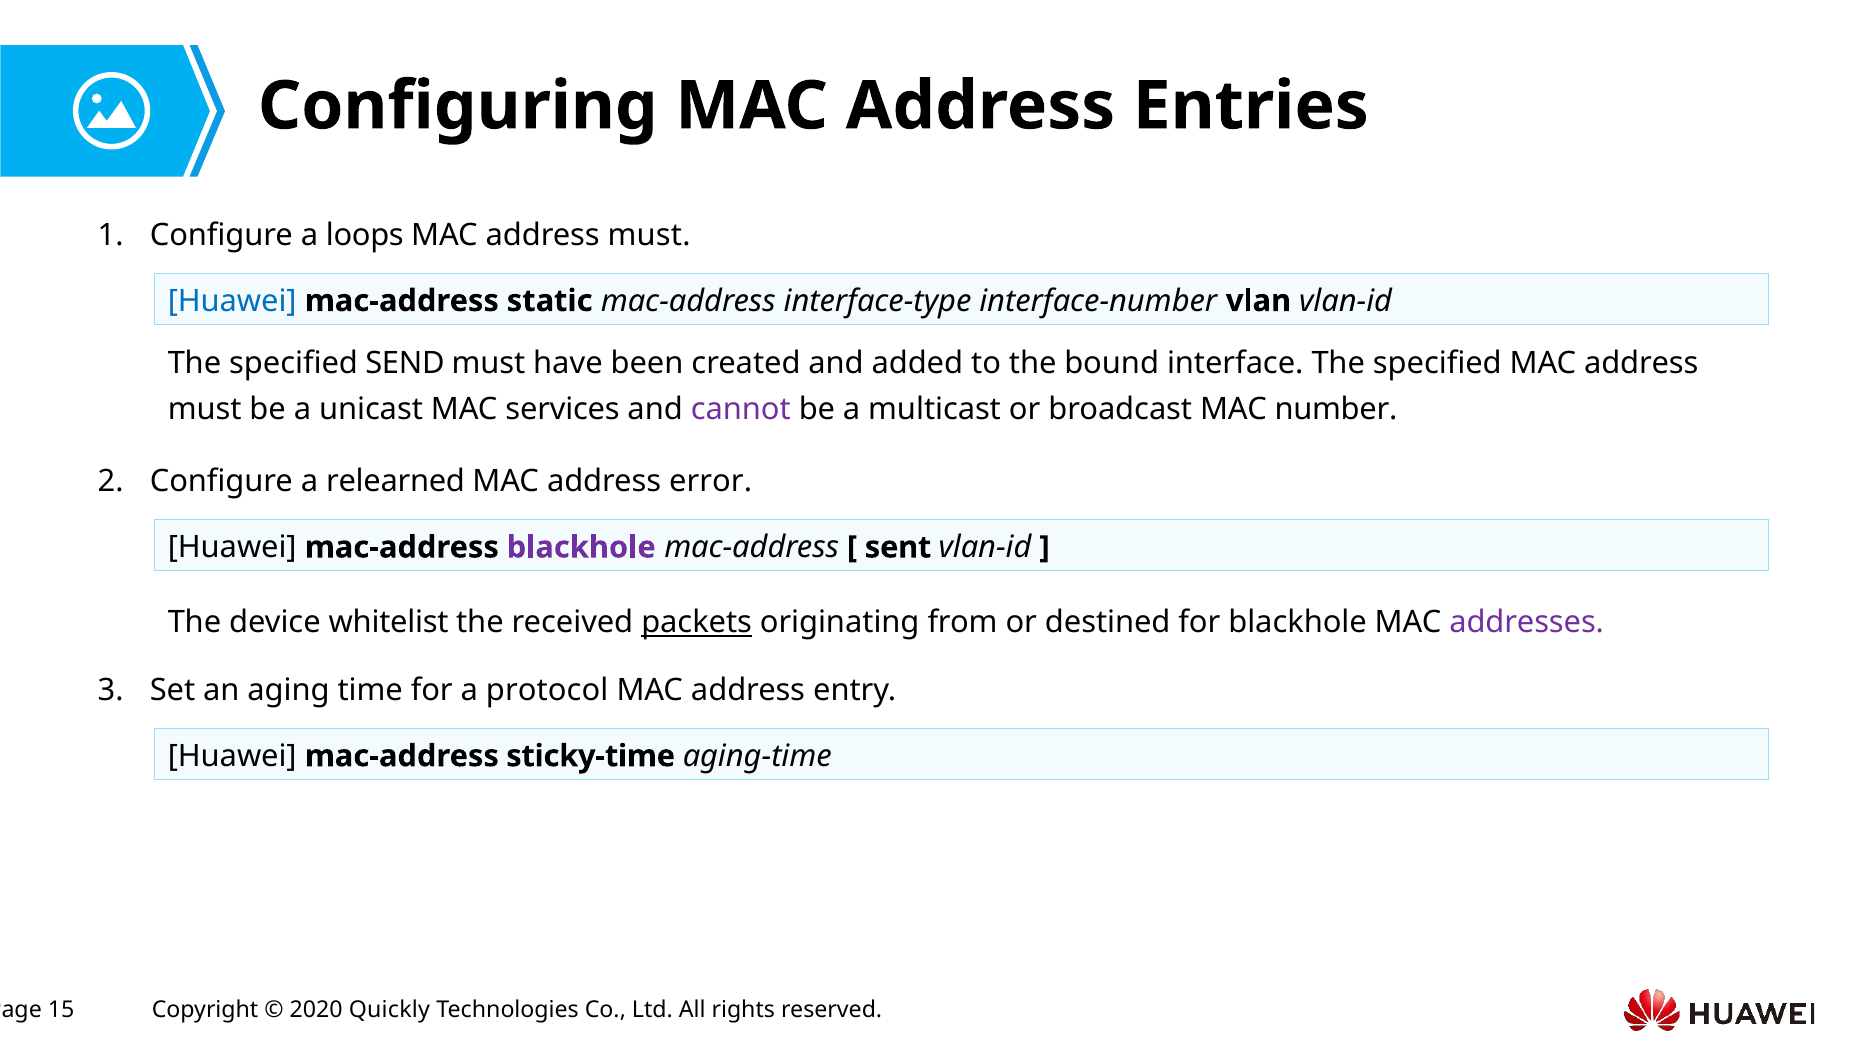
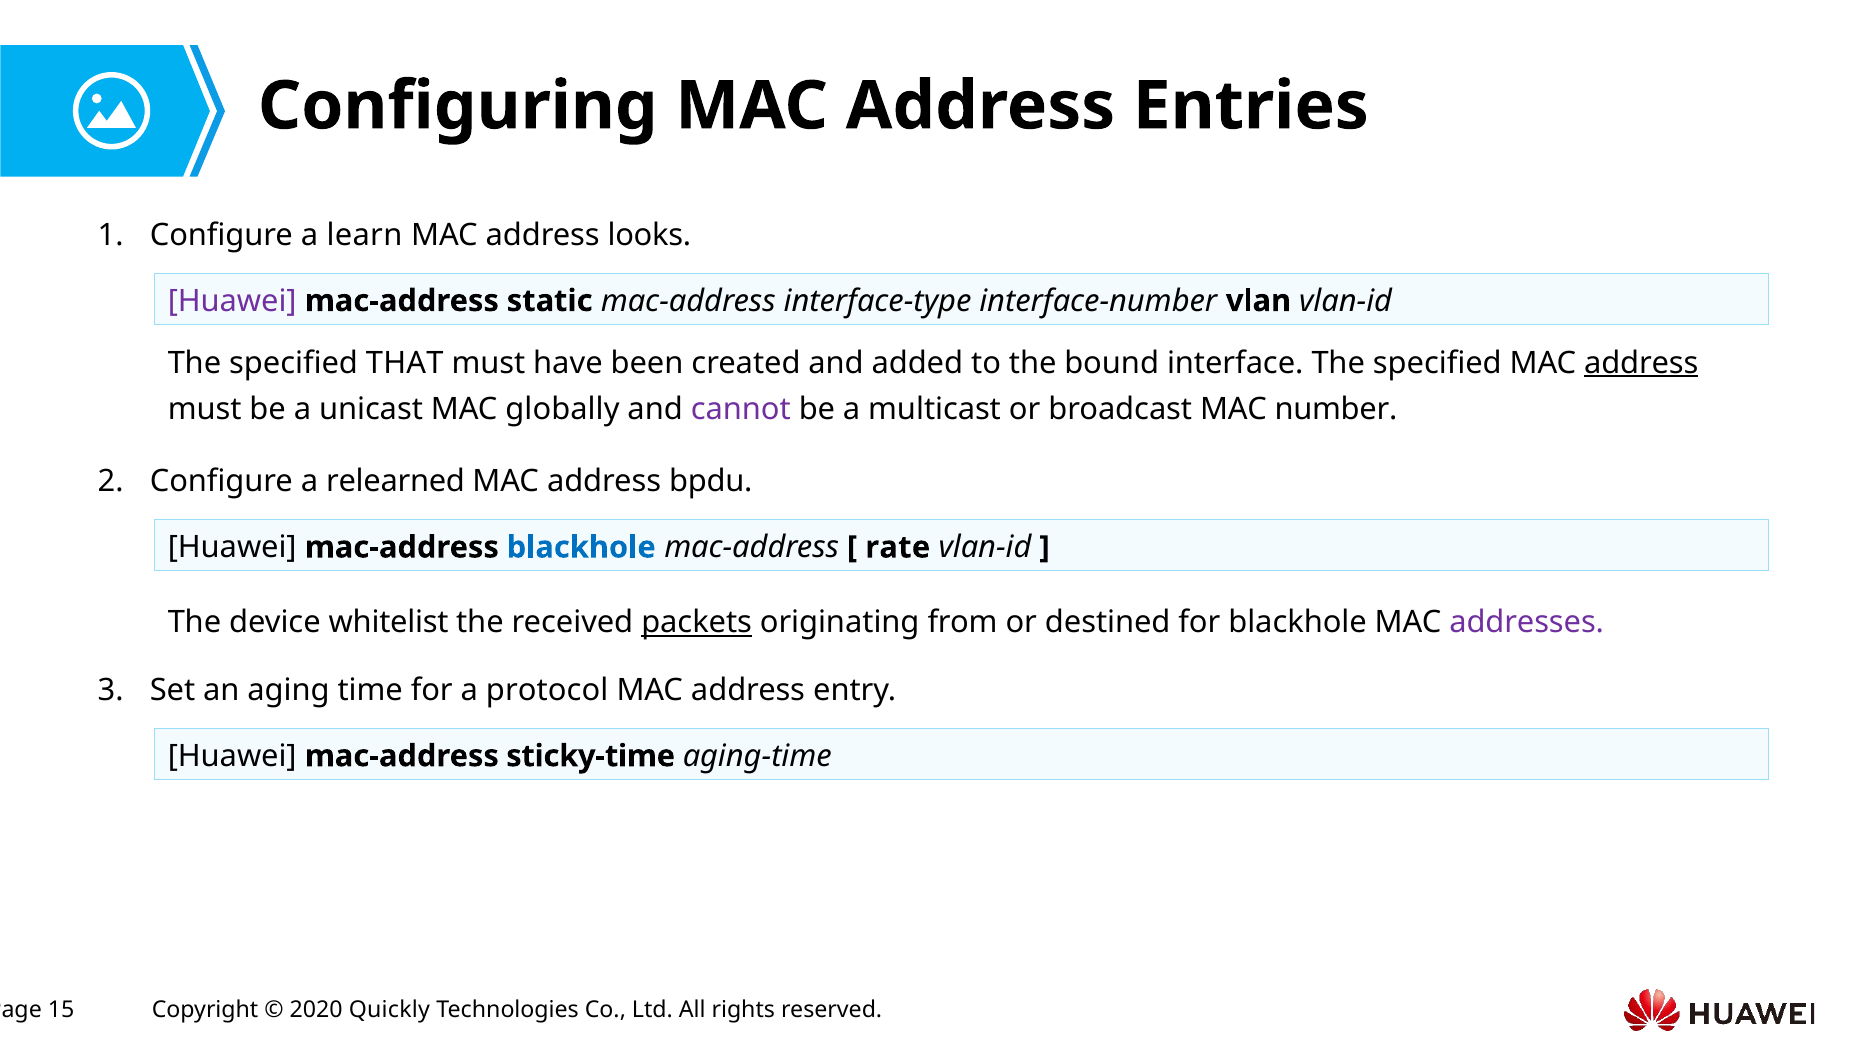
loops: loops -> learn
must at (649, 235): must -> looks
Huawei at (232, 301) colour: blue -> purple
SEND: SEND -> THAT
address at (1641, 363) underline: none -> present
services: services -> globally
error: error -> bpdu
blackhole at (581, 548) colour: purple -> blue
sent: sent -> rate
